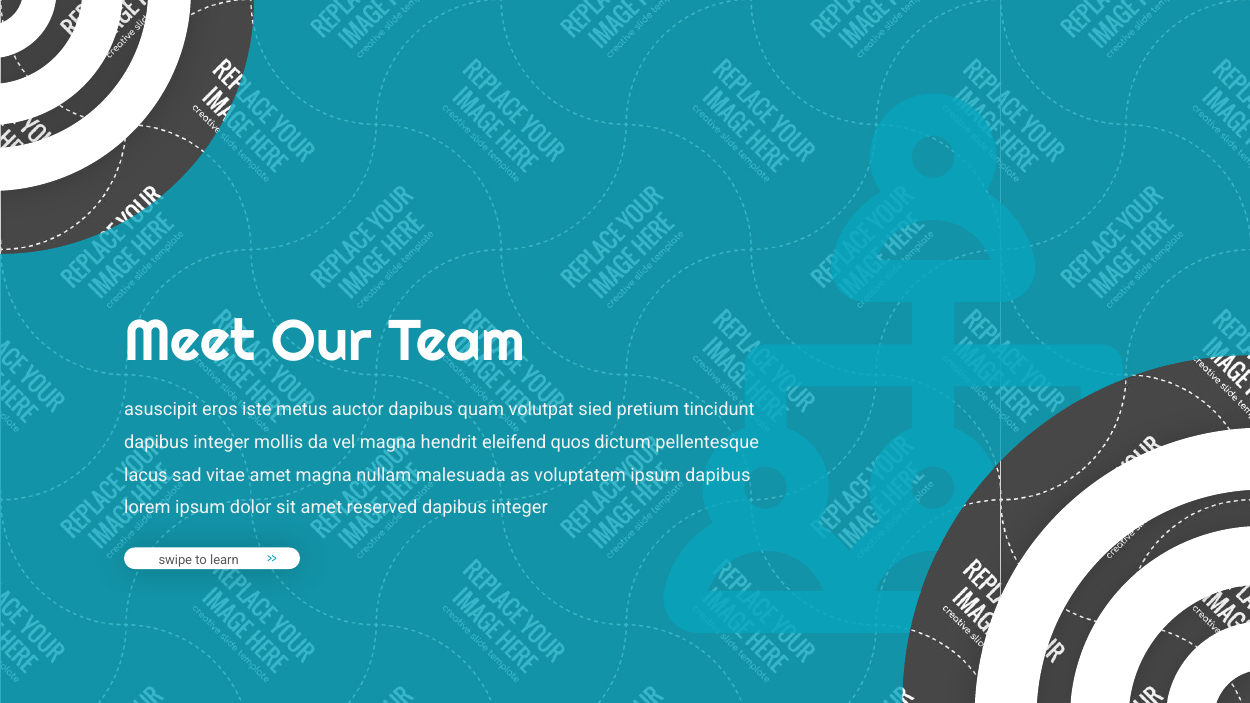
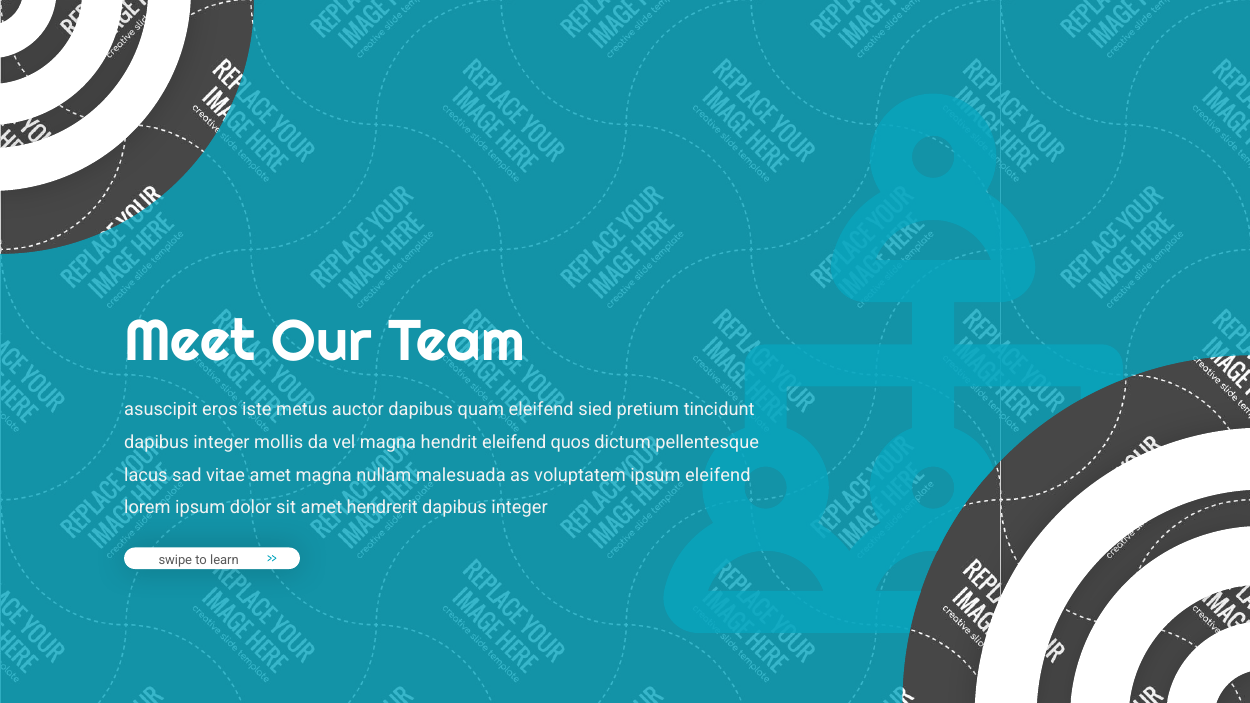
quam volutpat: volutpat -> eleifend
ipsum dapibus: dapibus -> eleifend
reserved: reserved -> hendrerit
